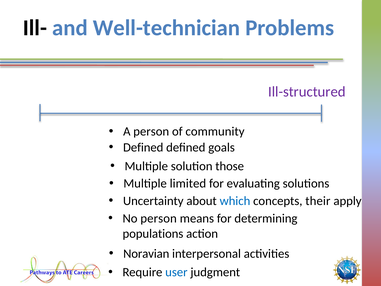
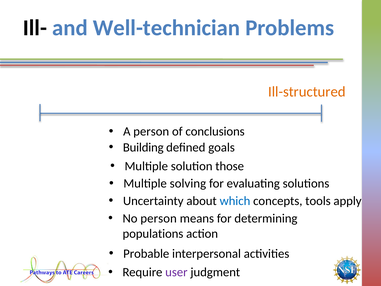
Ill-structured colour: purple -> orange
community: community -> conclusions
Defined at (143, 147): Defined -> Building
limited: limited -> solving
their: their -> tools
Noravian: Noravian -> Probable
user colour: blue -> purple
